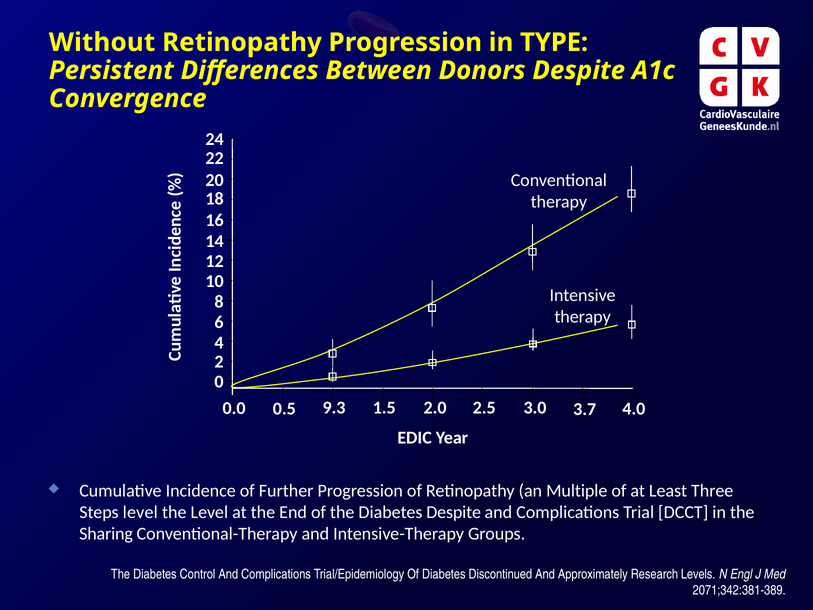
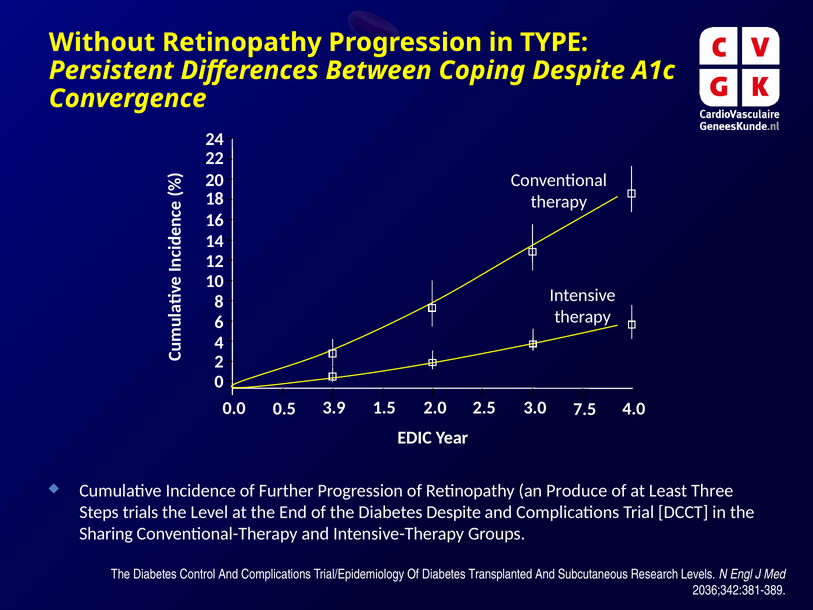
Donors: Donors -> Coping
9.3: 9.3 -> 3.9
3.7: 3.7 -> 7.5
Multiple: Multiple -> Produce
Steps level: level -> trials
Discontinued: Discontinued -> Transplanted
Approximately: Approximately -> Subcutaneous
2071;342:381-389: 2071;342:381-389 -> 2036;342:381-389
